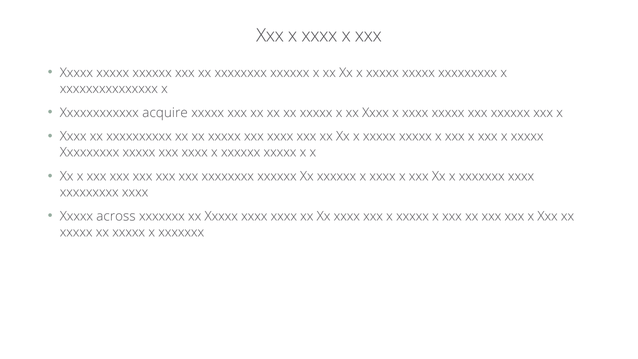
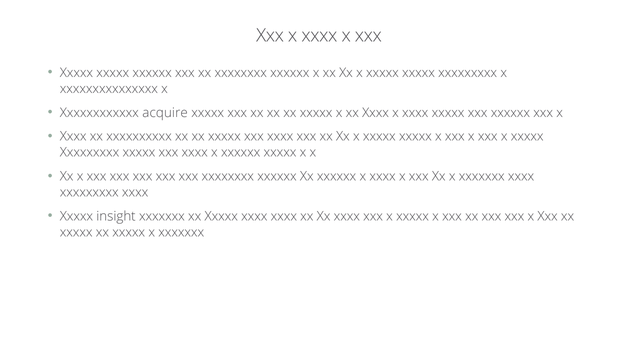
across: across -> insight
